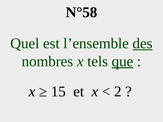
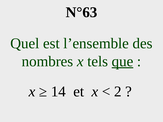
N°58: N°58 -> N°63
des underline: present -> none
15: 15 -> 14
